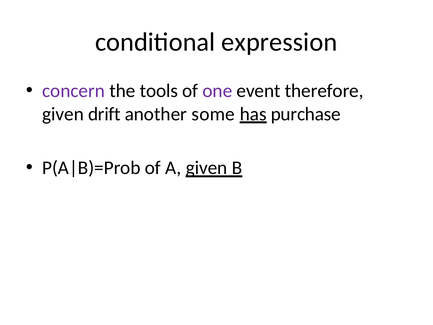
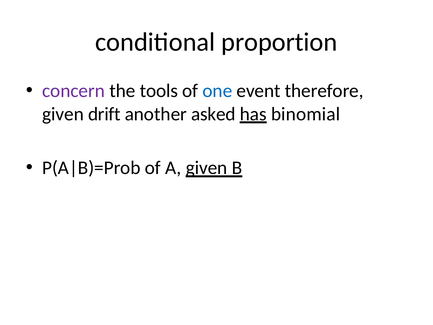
expression: expression -> proportion
one colour: purple -> blue
some: some -> asked
purchase: purchase -> binomial
